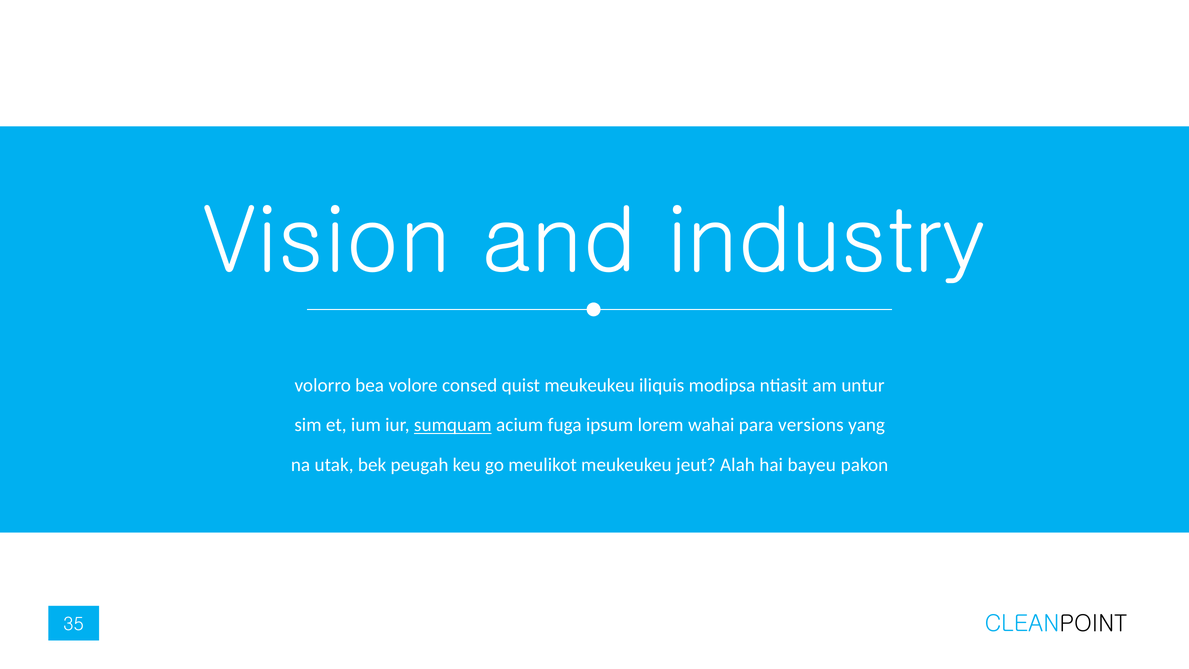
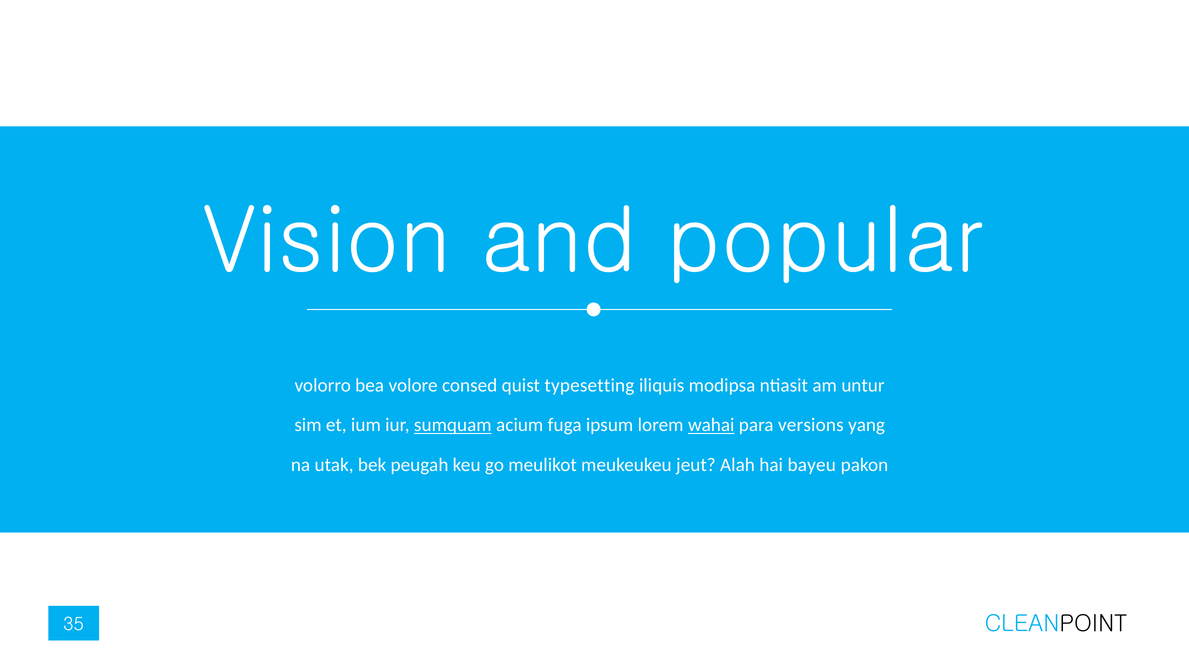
industry: industry -> popular
quist meukeukeu: meukeukeu -> typesetting
wahai underline: none -> present
